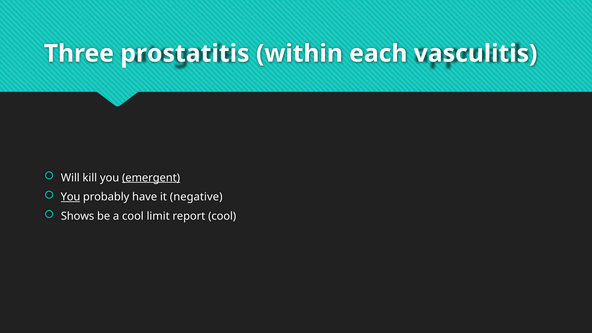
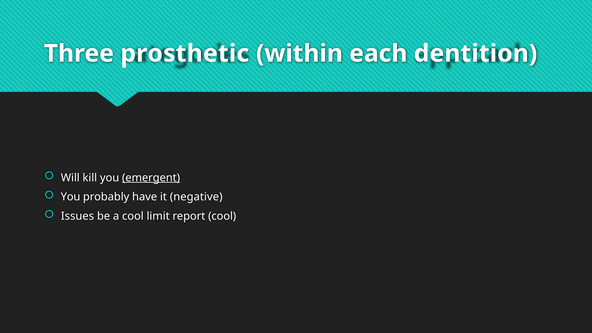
prostatitis: prostatitis -> prosthetic
vasculitis: vasculitis -> dentition
You at (71, 197) underline: present -> none
Shows: Shows -> Issues
